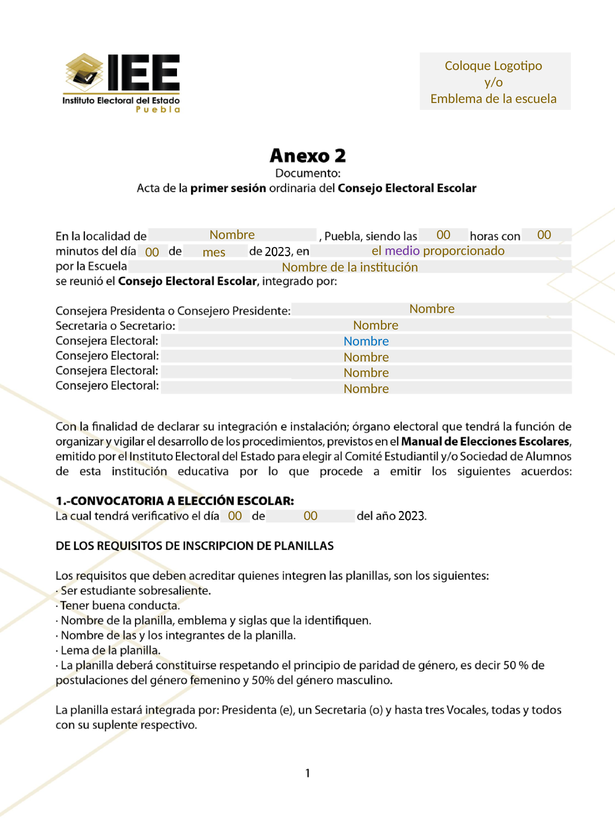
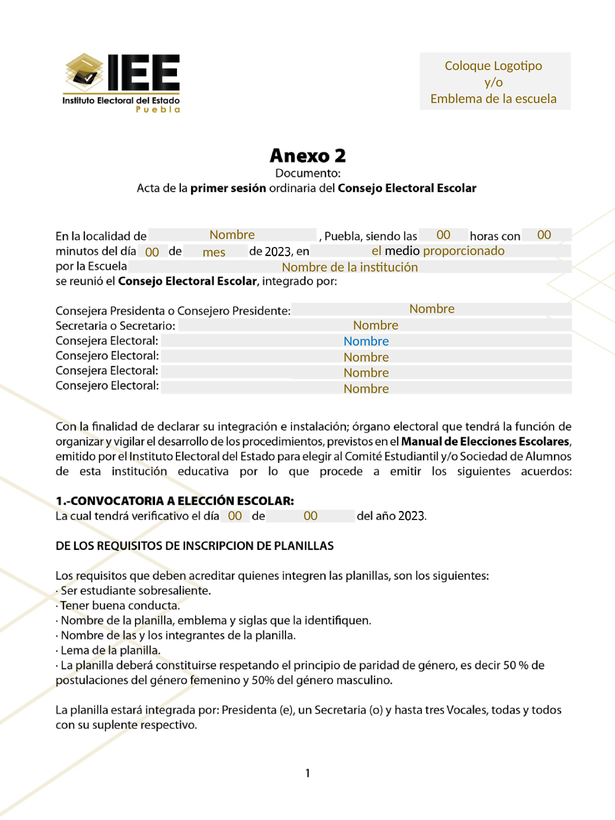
medio colour: purple -> black
